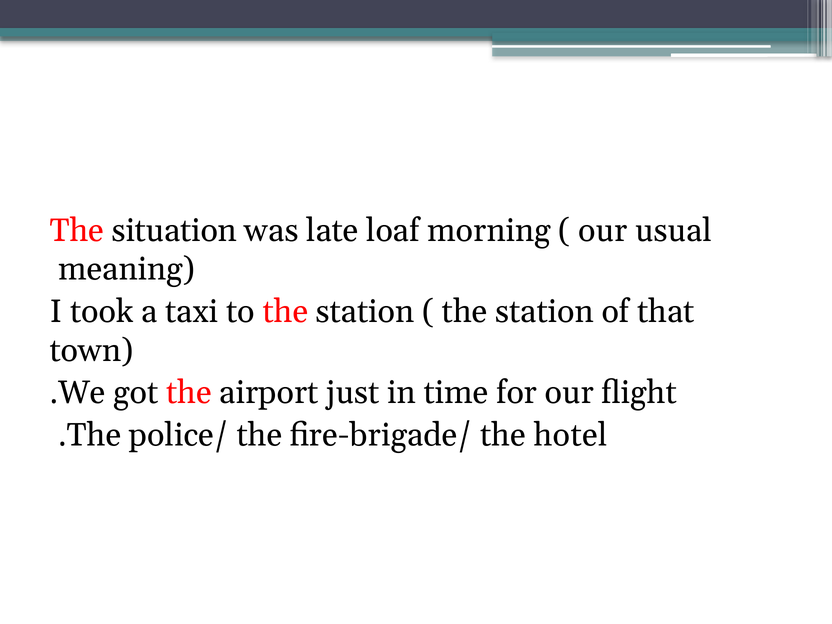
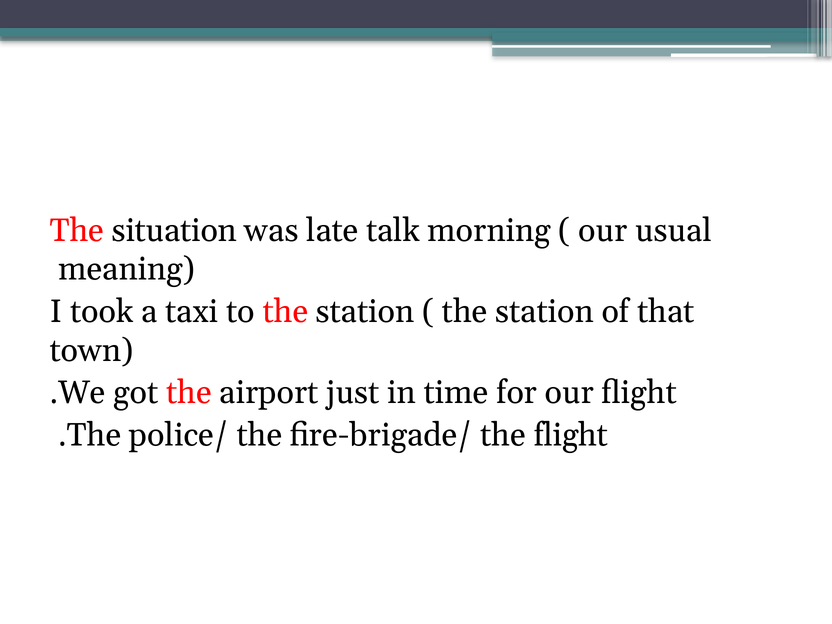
loaf: loaf -> talk
the hotel: hotel -> flight
